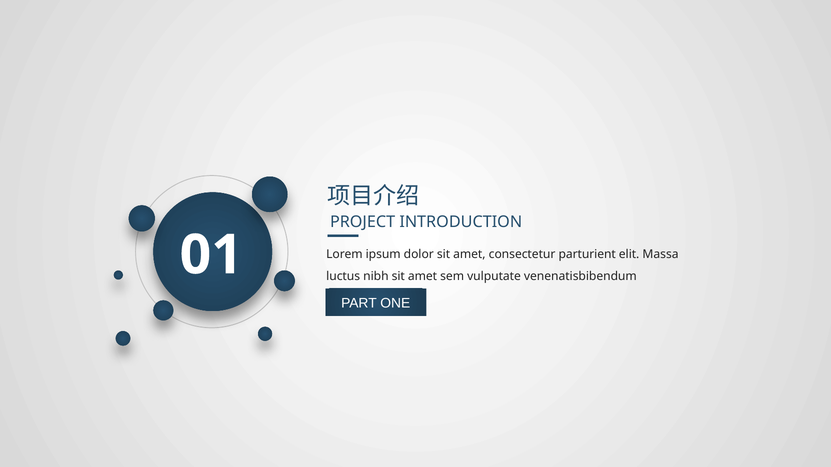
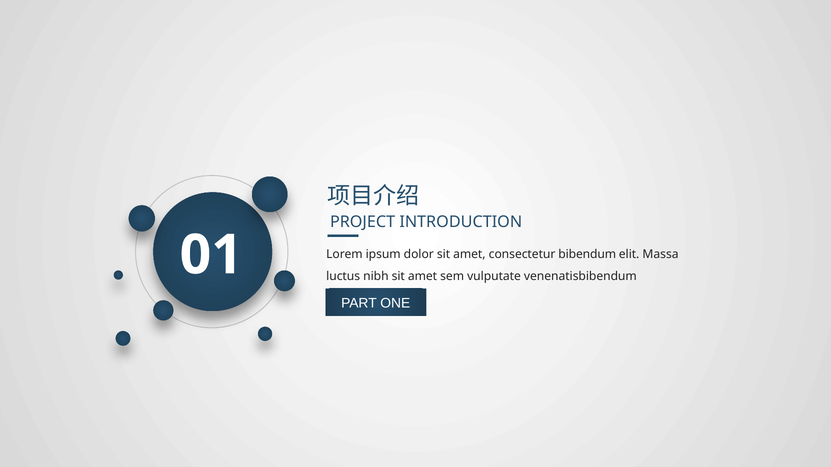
parturient: parturient -> bibendum
